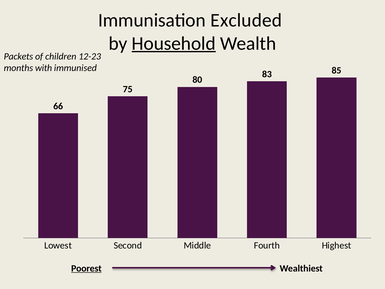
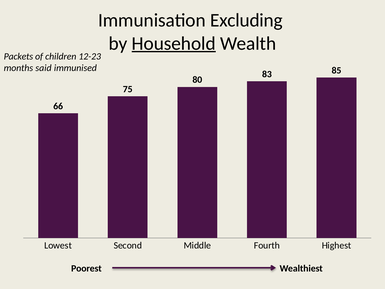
Excluded: Excluded -> Excluding
with: with -> said
Poorest underline: present -> none
